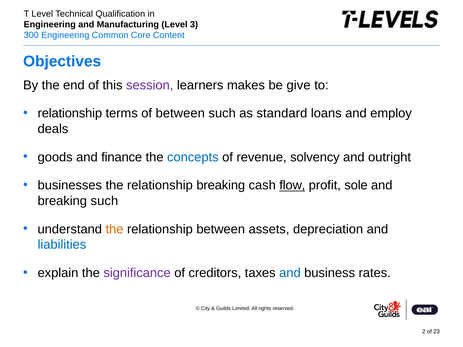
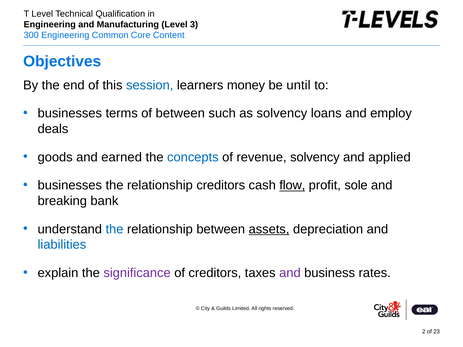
session colour: purple -> blue
makes: makes -> money
give: give -> until
relationship at (70, 113): relationship -> businesses
as standard: standard -> solvency
finance: finance -> earned
outright: outright -> applied
relationship breaking: breaking -> creditors
breaking such: such -> bank
the at (115, 229) colour: orange -> blue
assets underline: none -> present
and at (290, 273) colour: blue -> purple
